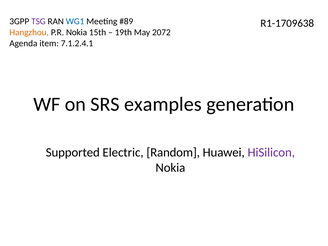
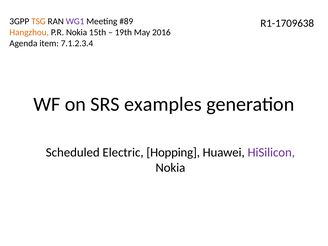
TSG colour: purple -> orange
WG1 colour: blue -> purple
2072: 2072 -> 2016
7.1.2.4.1: 7.1.2.4.1 -> 7.1.2.3.4
Supported: Supported -> Scheduled
Random: Random -> Hopping
